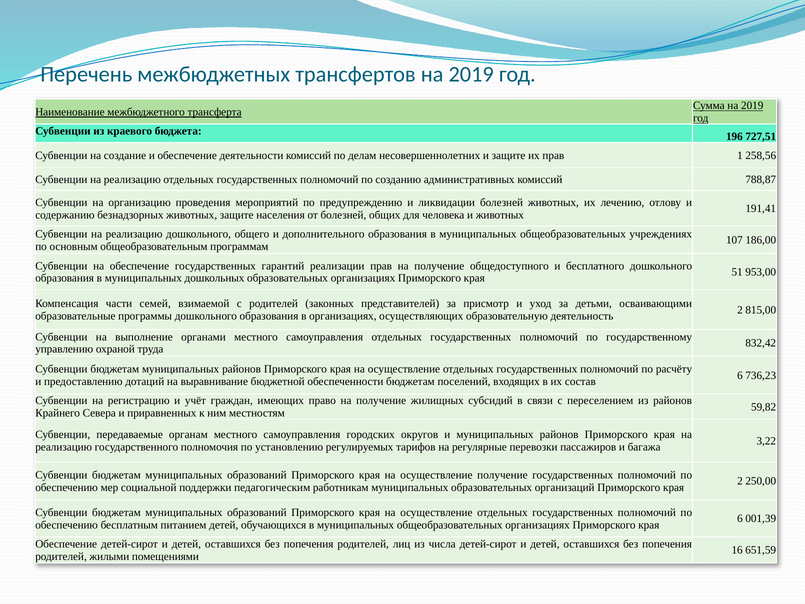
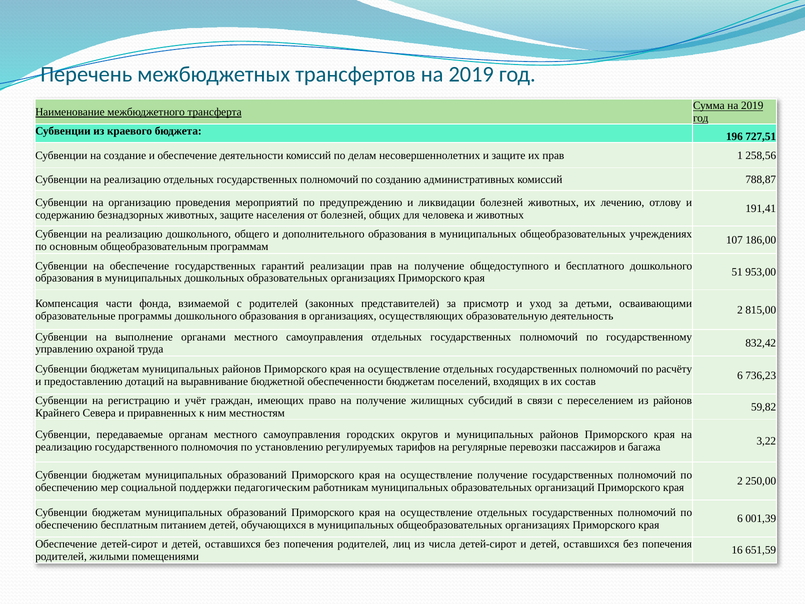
семей: семей -> фонда
